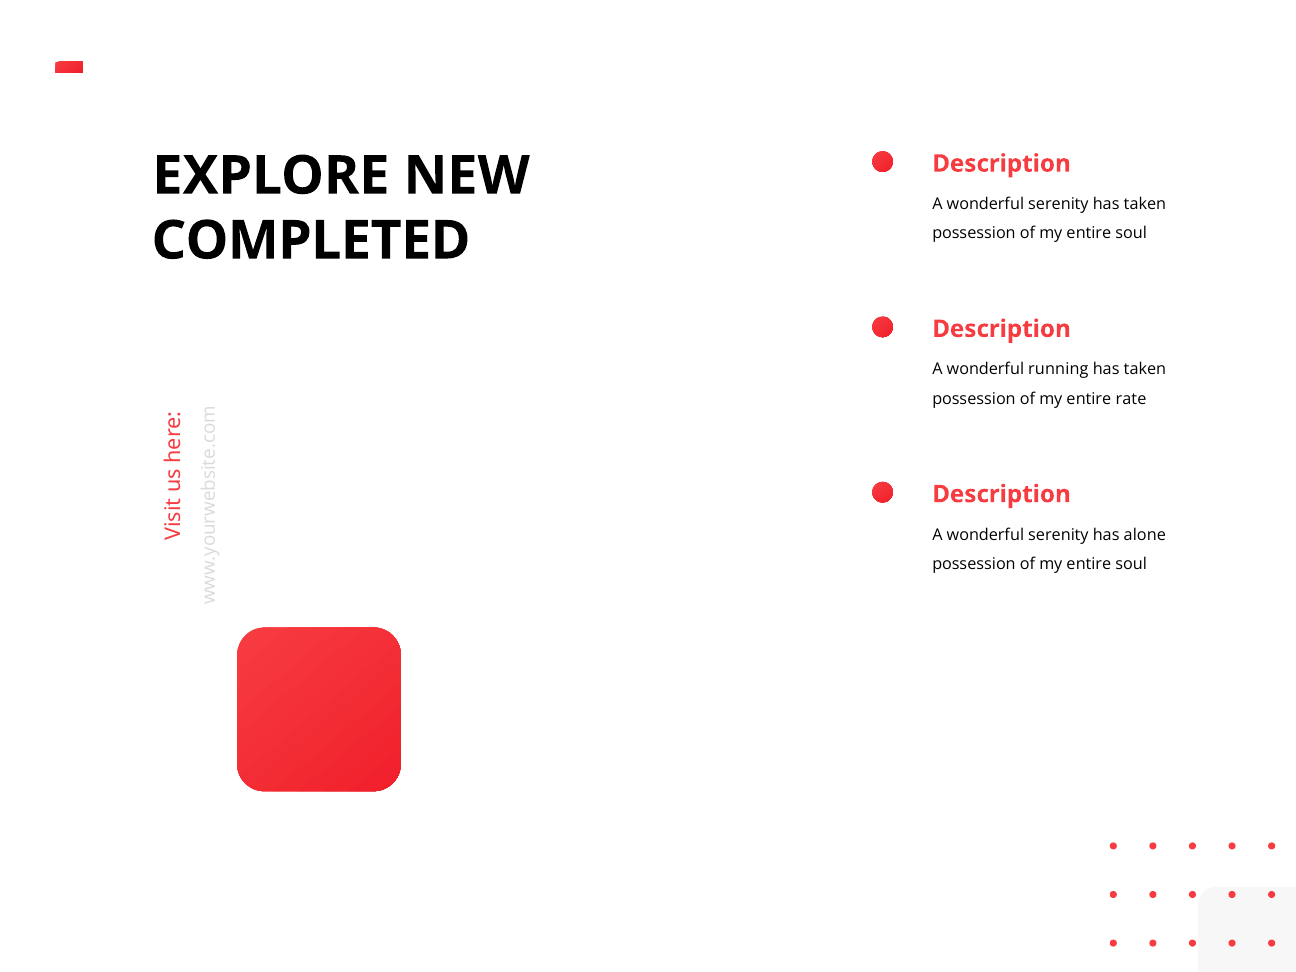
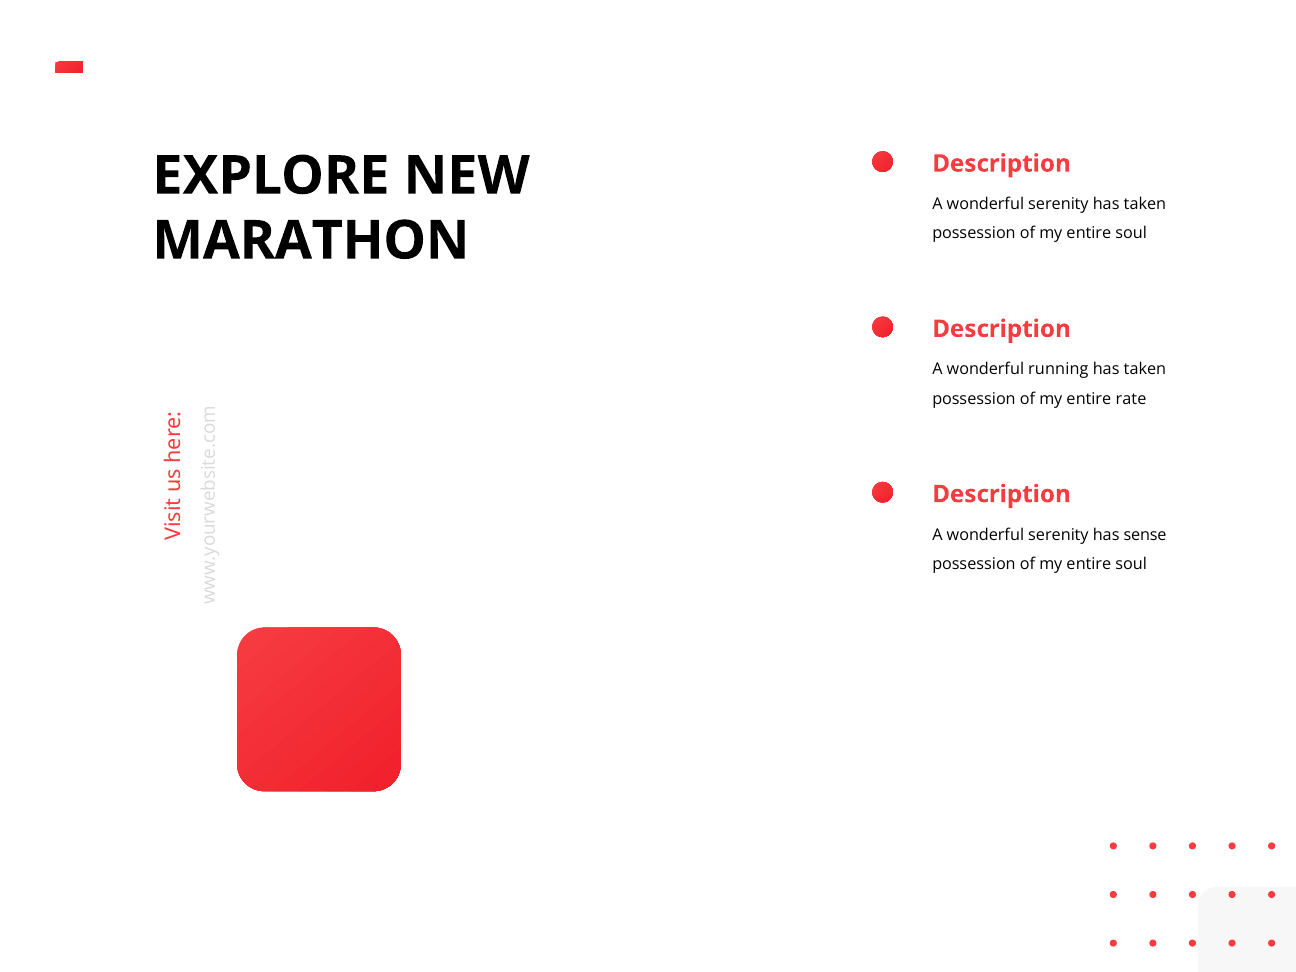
COMPLETED: COMPLETED -> MARATHON
alone: alone -> sense
